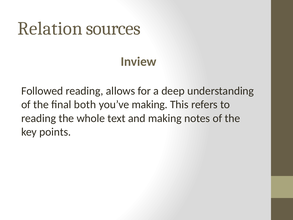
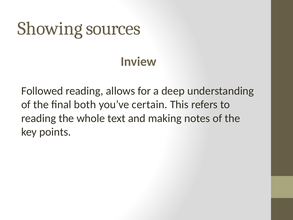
Relation: Relation -> Showing
you’ve making: making -> certain
